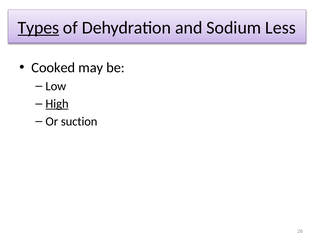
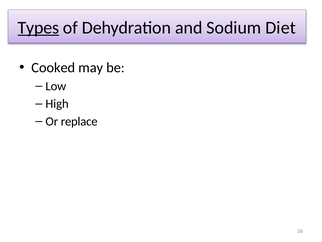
Less: Less -> Diet
High underline: present -> none
suction: suction -> replace
